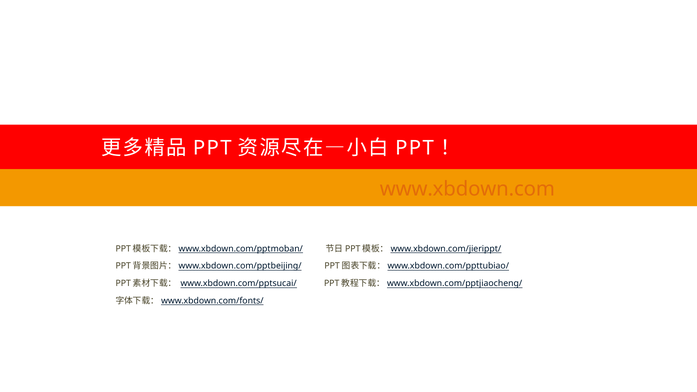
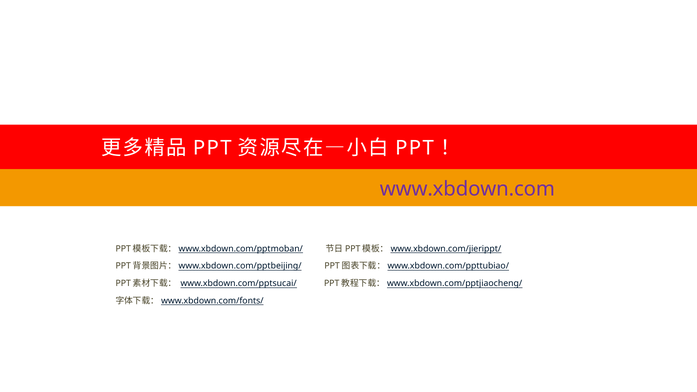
www.xbdown.com colour: orange -> purple
